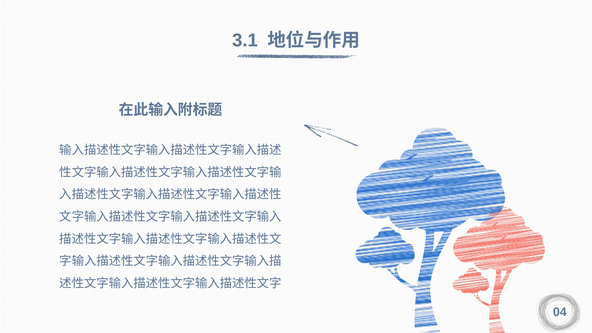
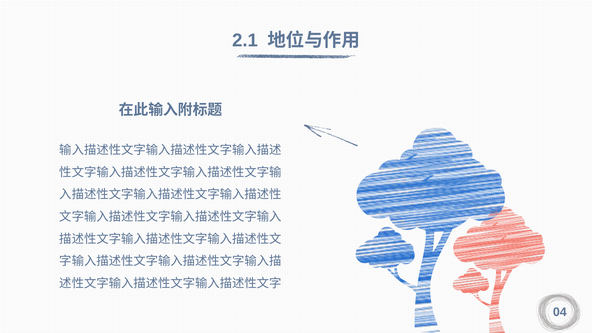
3.1: 3.1 -> 2.1
